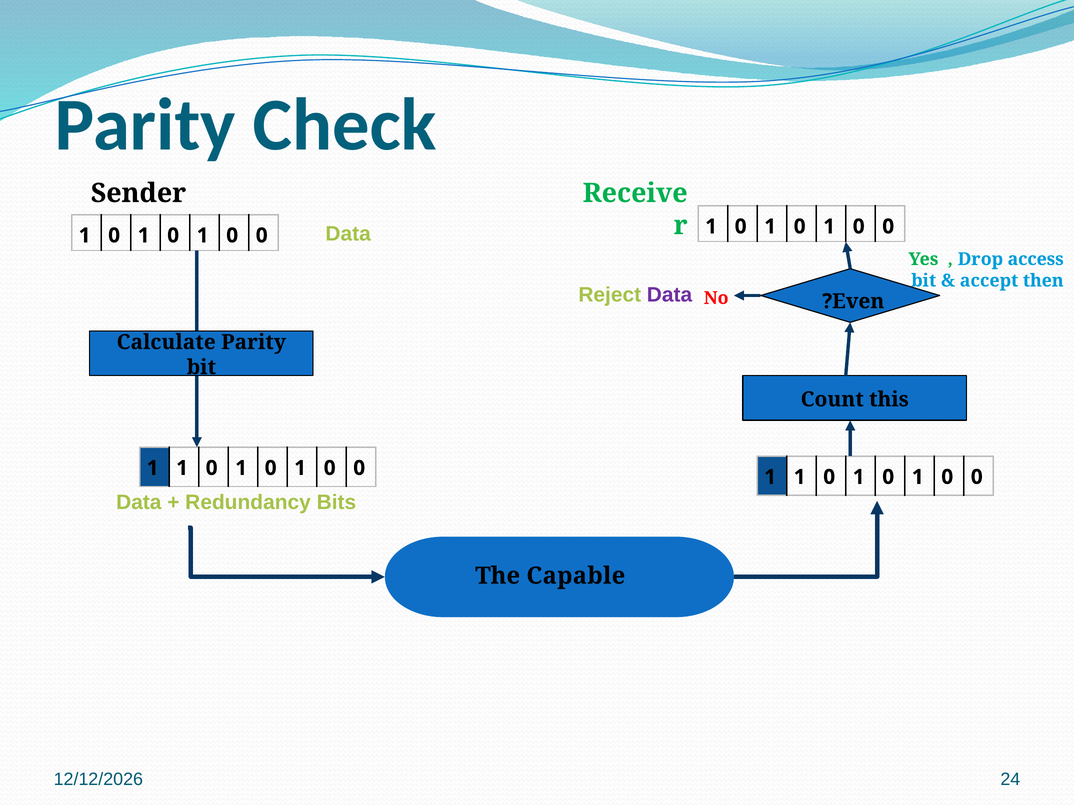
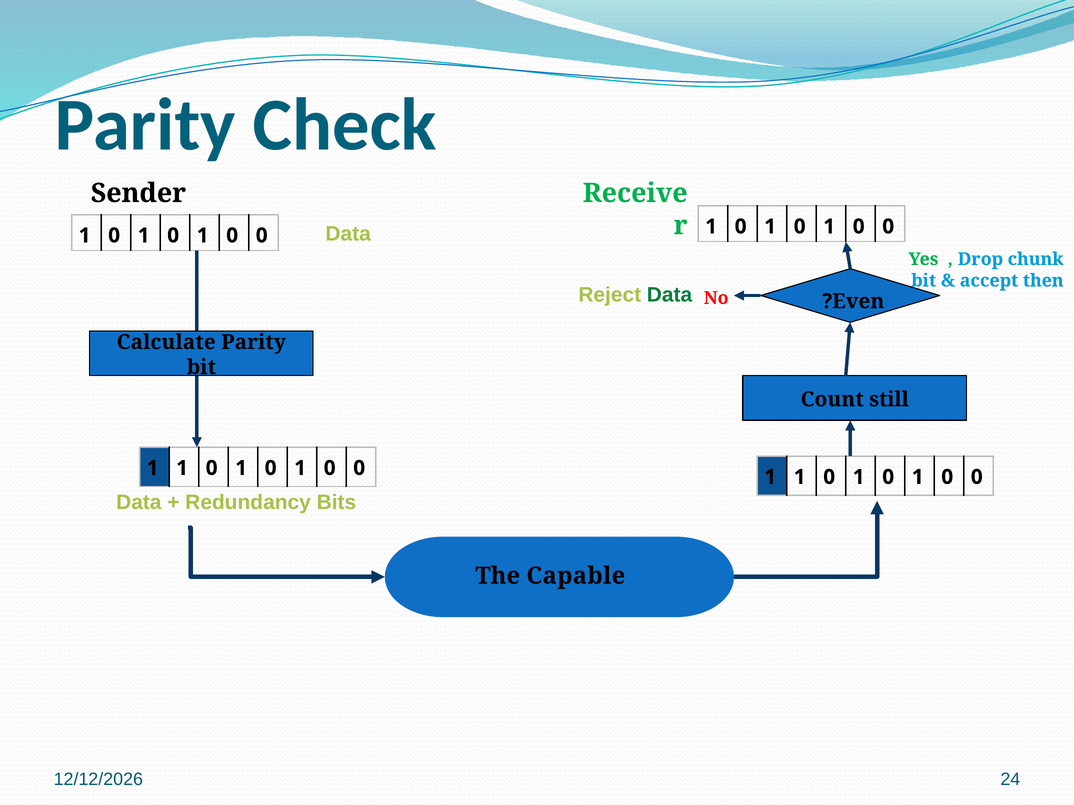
access: access -> chunk
Data at (670, 295) colour: purple -> green
this: this -> still
